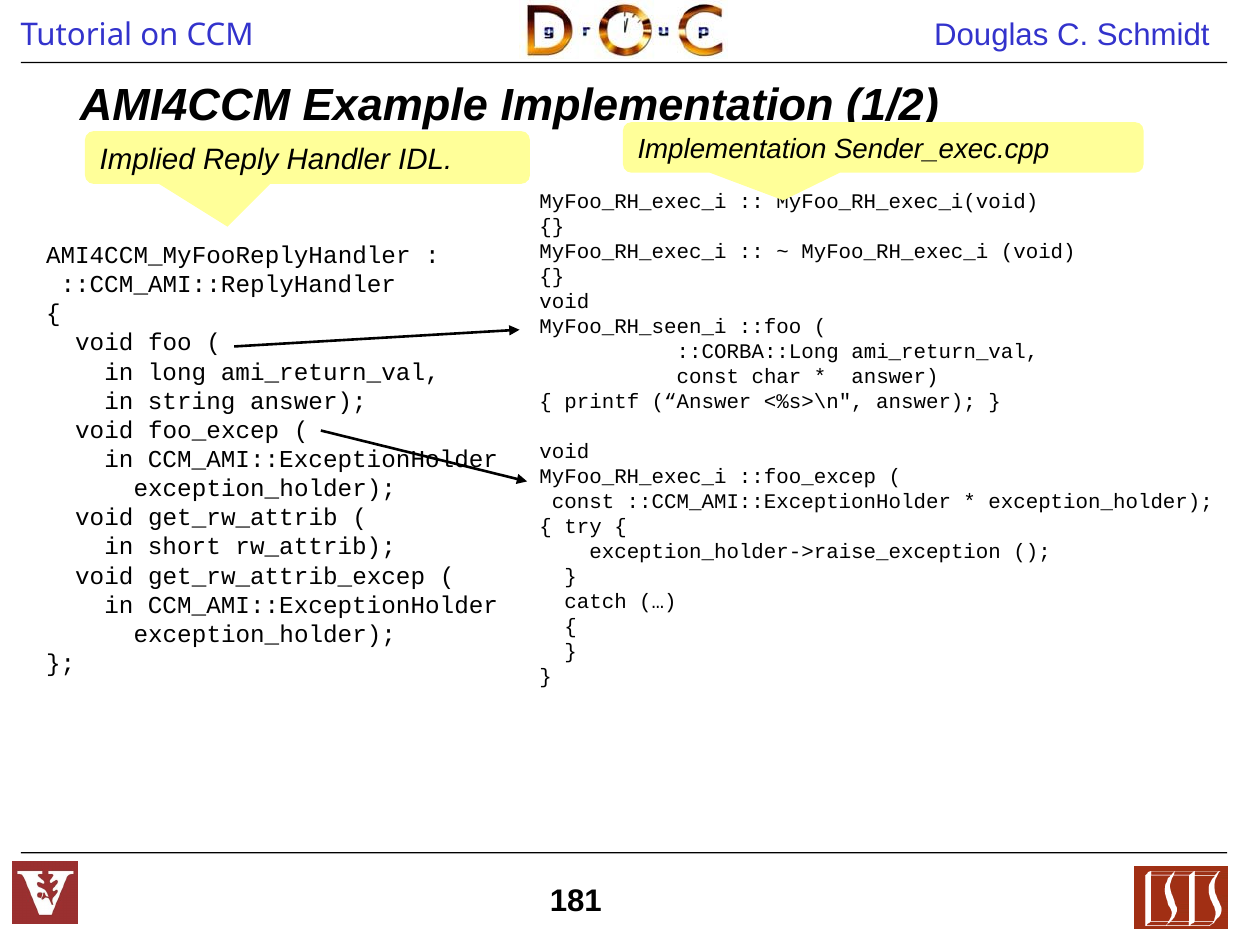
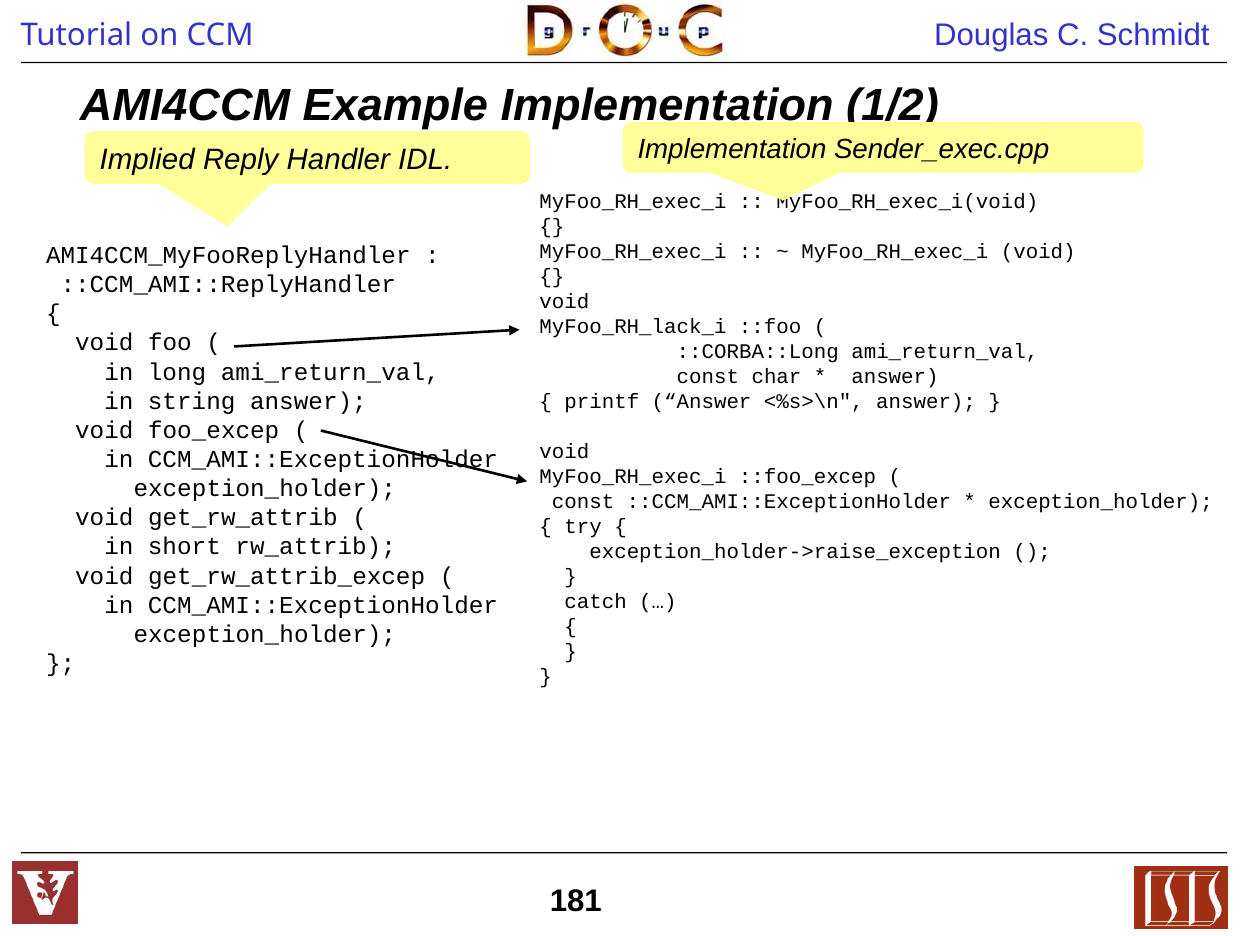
MyFoo_RH_seen_i: MyFoo_RH_seen_i -> MyFoo_RH_lack_i
